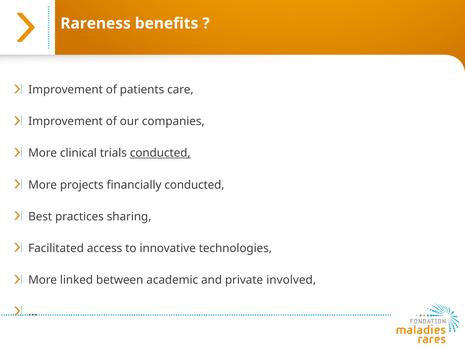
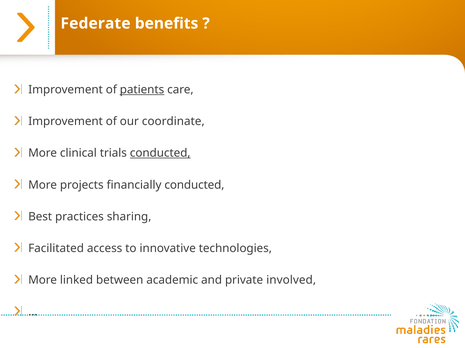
Rareness: Rareness -> Federate
patients underline: none -> present
companies: companies -> coordinate
